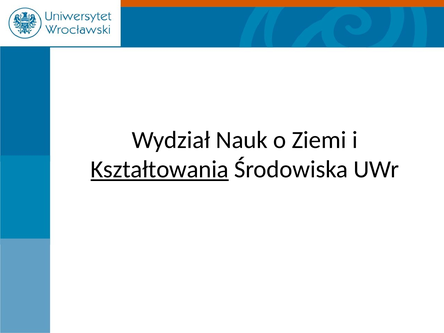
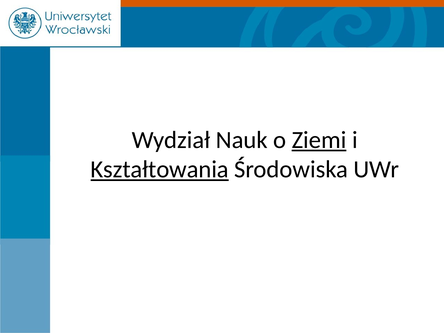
Ziemi underline: none -> present
